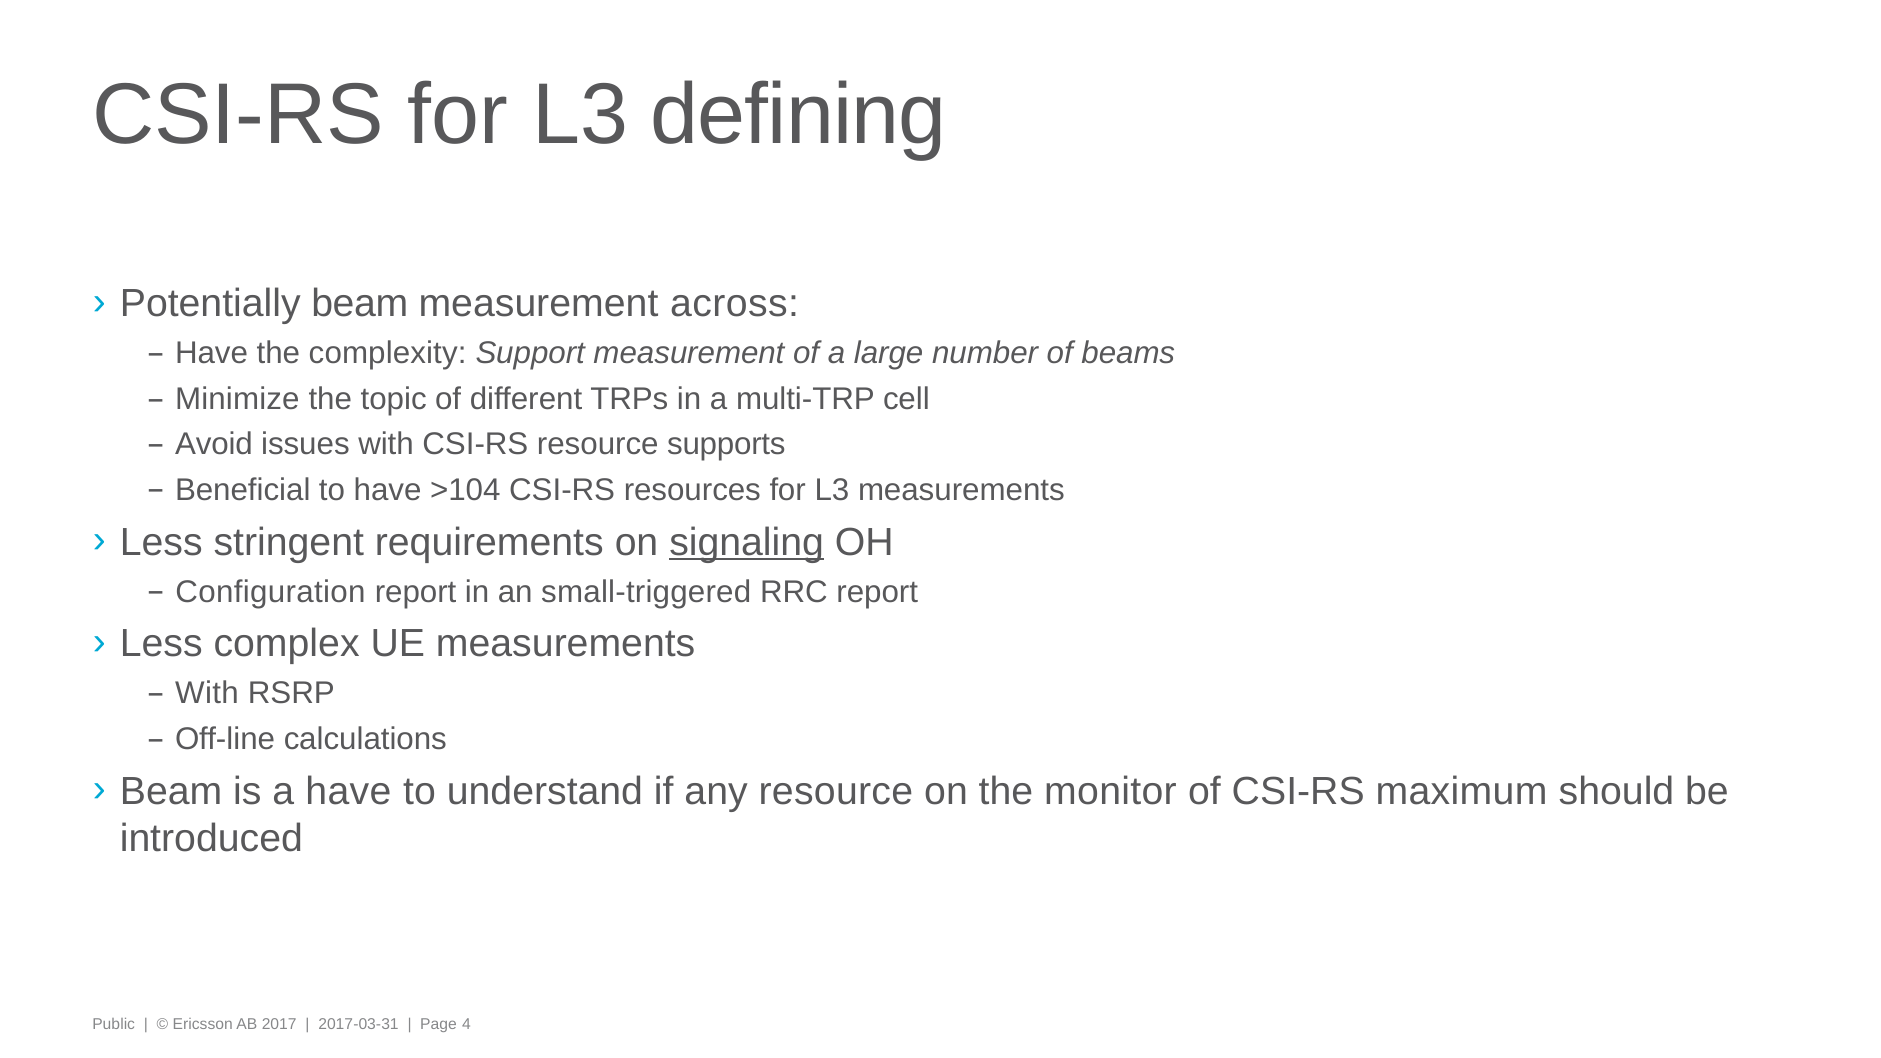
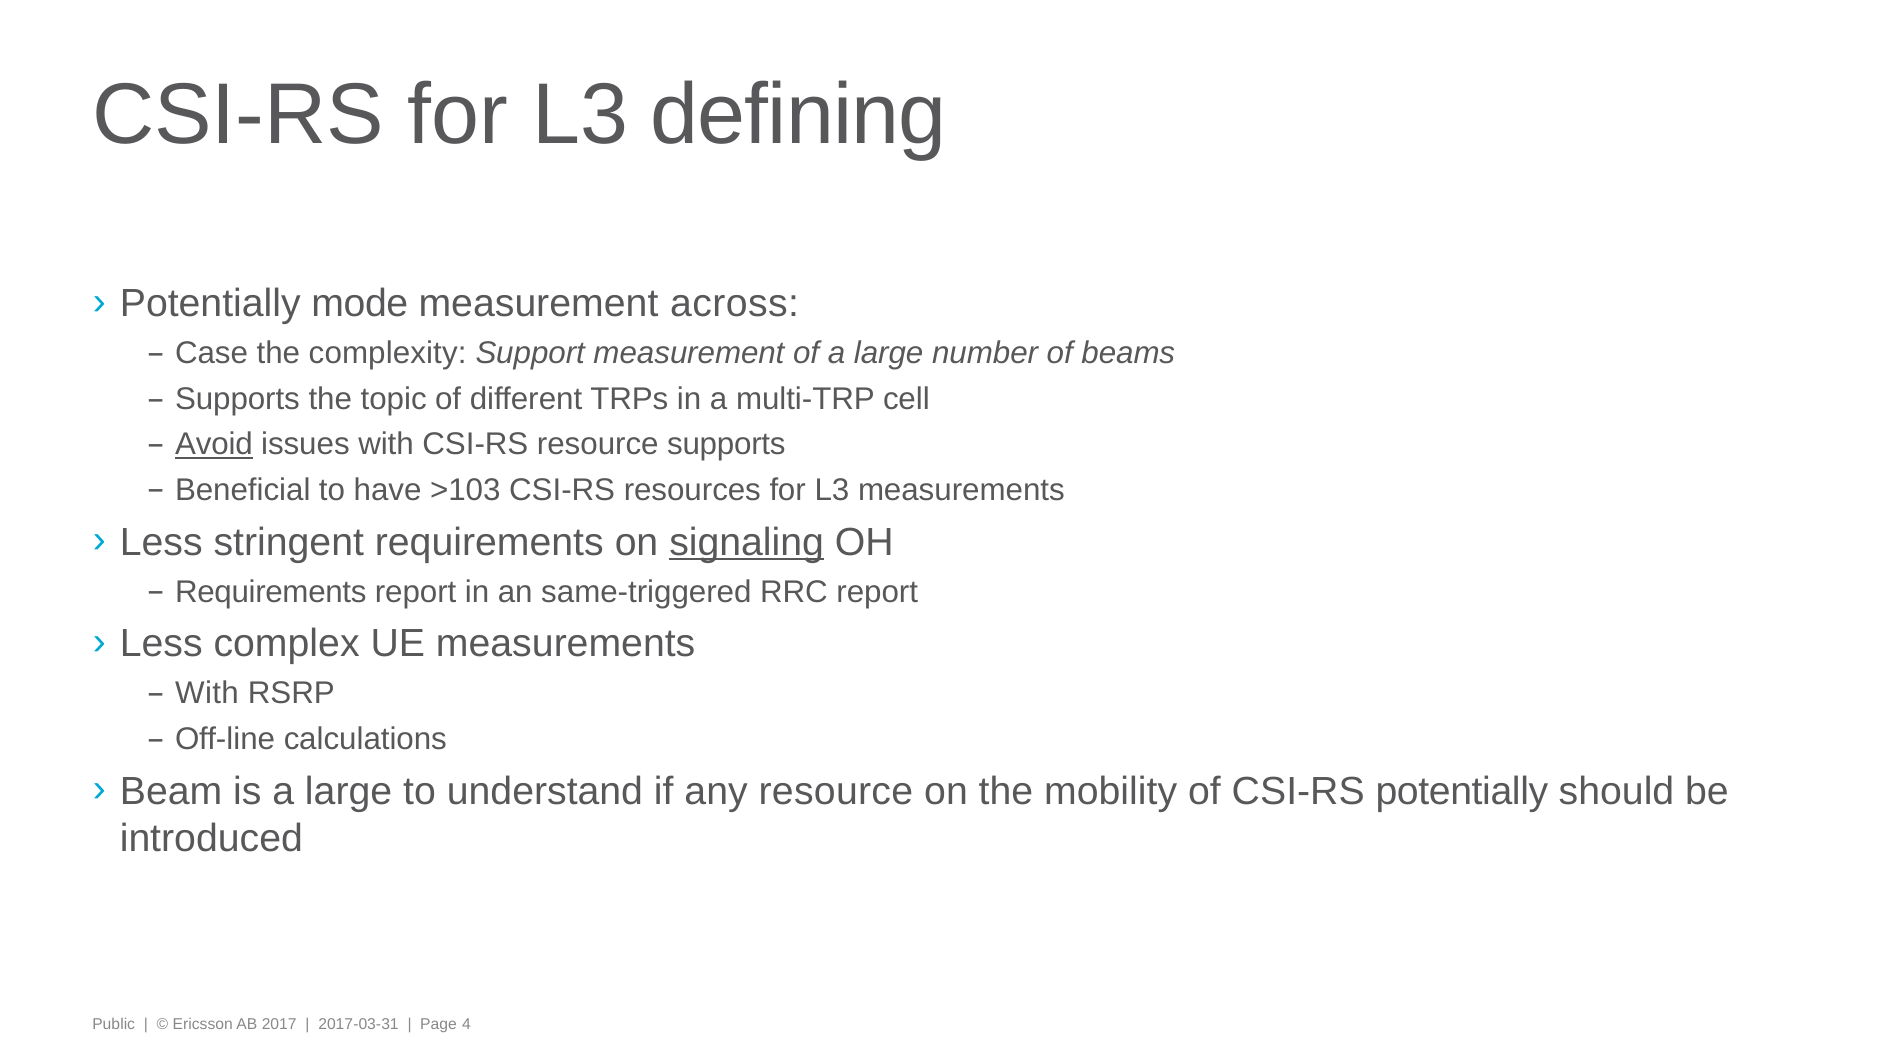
Potentially beam: beam -> mode
Have at (212, 354): Have -> Case
Minimize at (237, 399): Minimize -> Supports
Avoid underline: none -> present
>104: >104 -> >103
Configuration at (270, 592): Configuration -> Requirements
small-triggered: small-triggered -> same-triggered
is a have: have -> large
monitor: monitor -> mobility
CSI-RS maximum: maximum -> potentially
